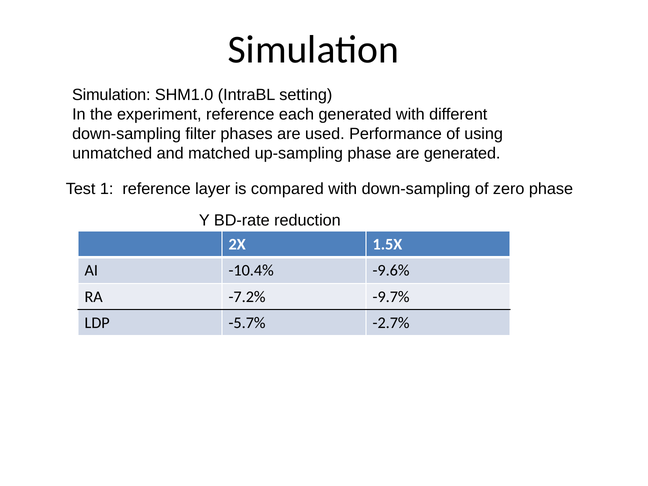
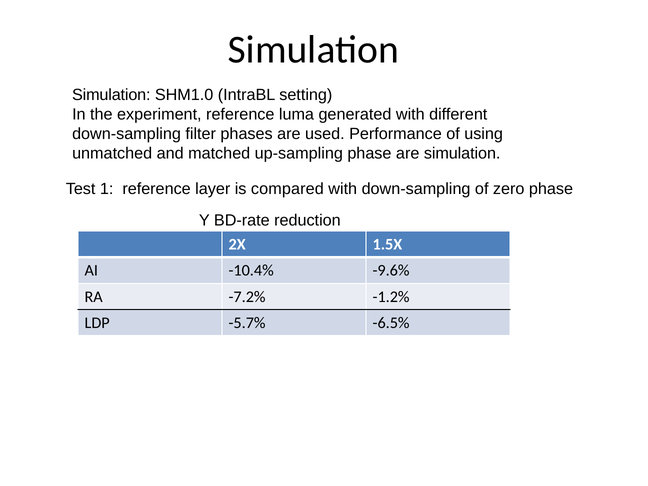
each: each -> luma
are generated: generated -> simulation
-9.7%: -9.7% -> -1.2%
-2.7%: -2.7% -> -6.5%
